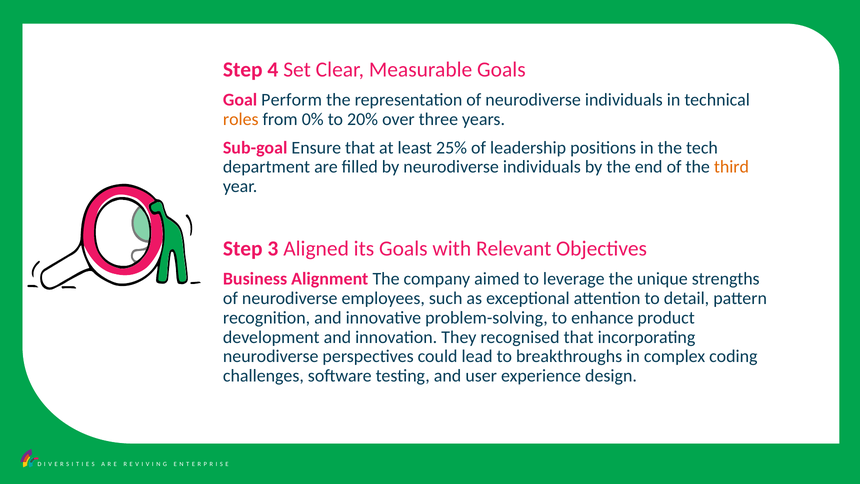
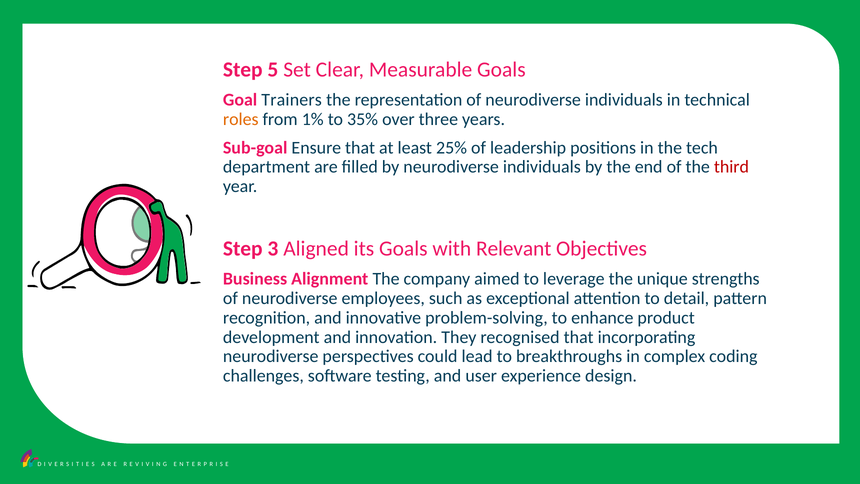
4: 4 -> 5
Perform: Perform -> Trainers
0%: 0% -> 1%
20%: 20% -> 35%
third colour: orange -> red
